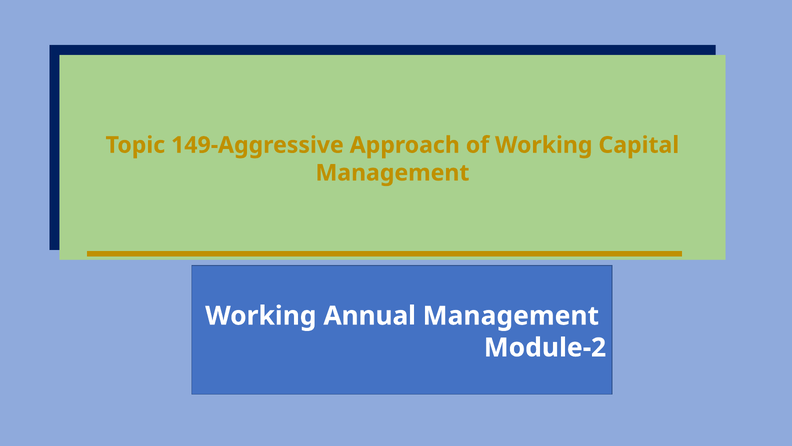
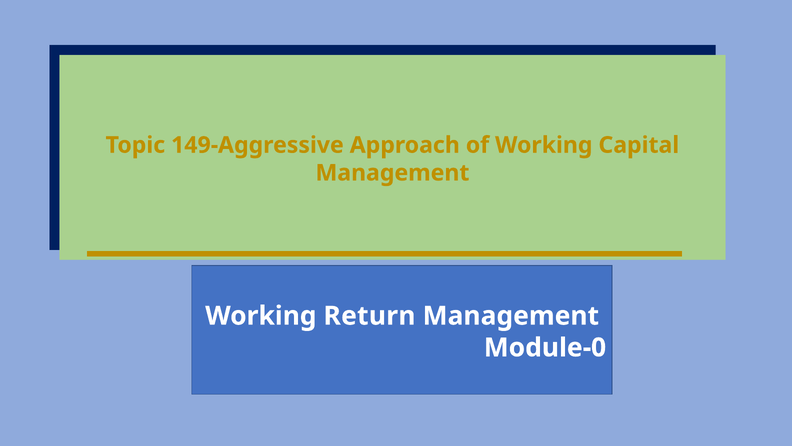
Annual: Annual -> Return
Module-2: Module-2 -> Module-0
